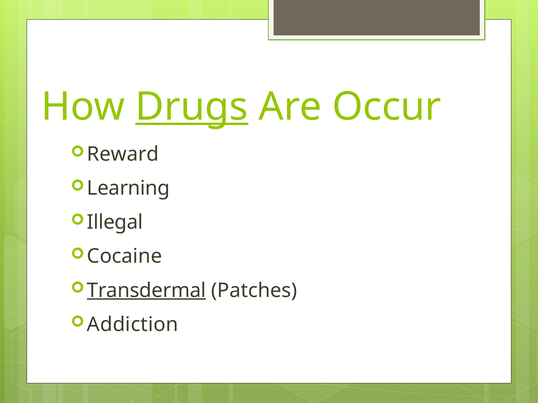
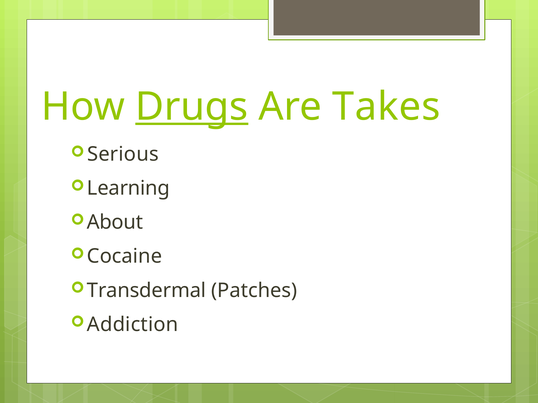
Occur: Occur -> Takes
Reward: Reward -> Serious
Illegal: Illegal -> About
Transdermal underline: present -> none
